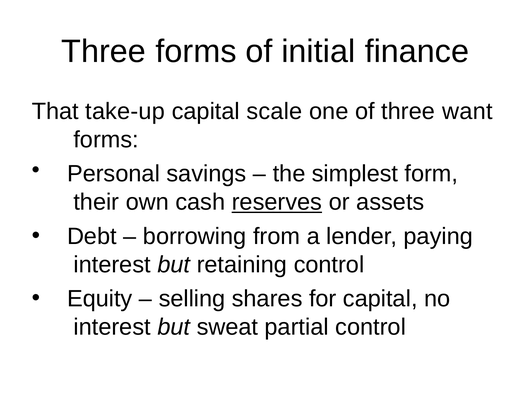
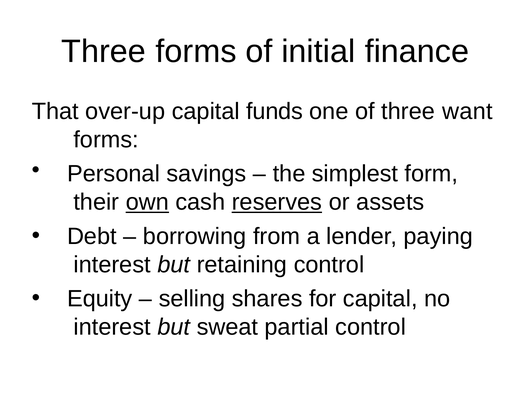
take-up: take-up -> over-up
scale: scale -> funds
own underline: none -> present
